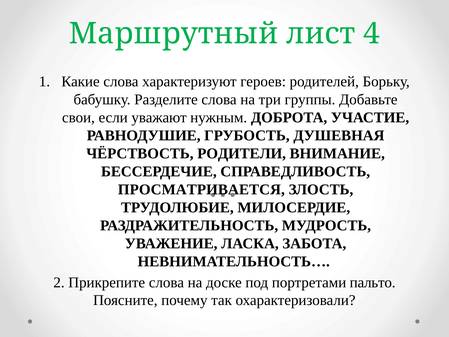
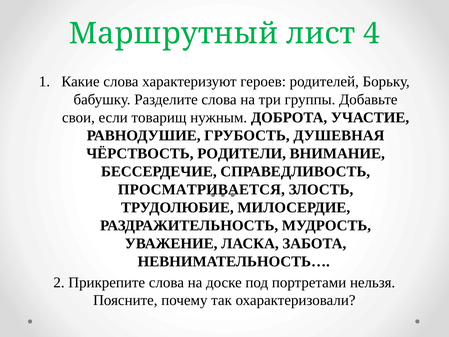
уважают: уважают -> товарищ
пальто: пальто -> нельзя
